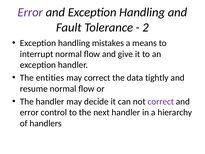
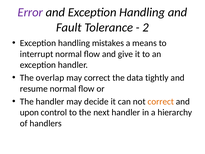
entities: entities -> overlap
correct at (161, 101) colour: purple -> orange
error at (29, 112): error -> upon
